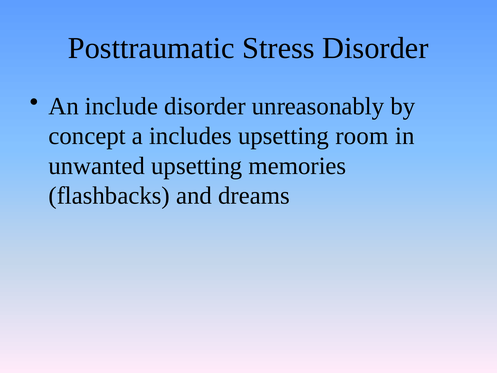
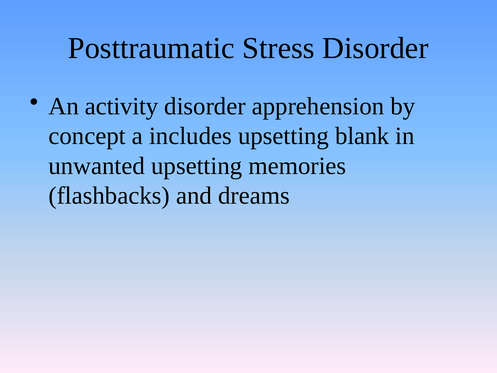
include: include -> activity
unreasonably: unreasonably -> apprehension
room: room -> blank
